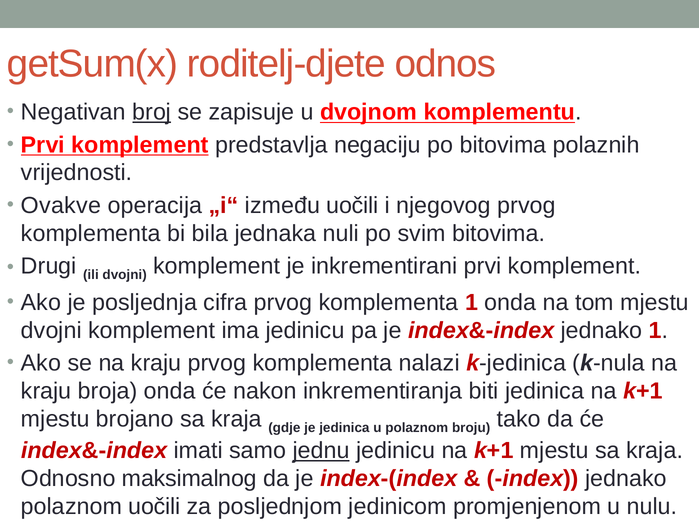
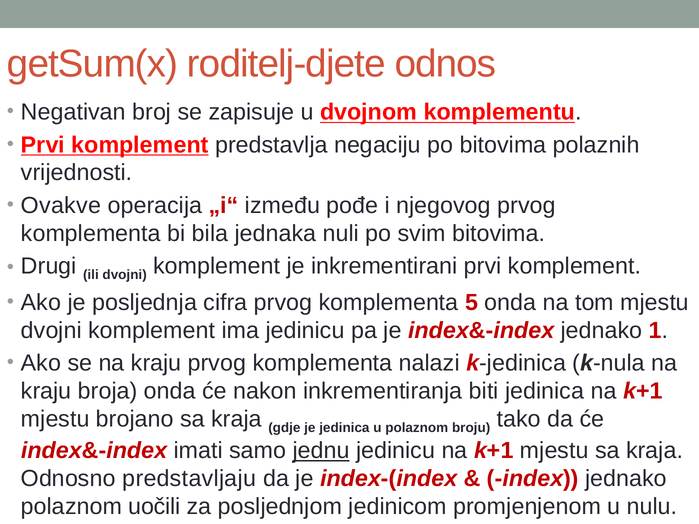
broj underline: present -> none
između uočili: uočili -> pođe
komplementa 1: 1 -> 5
maksimalnog: maksimalnog -> predstavljaju
